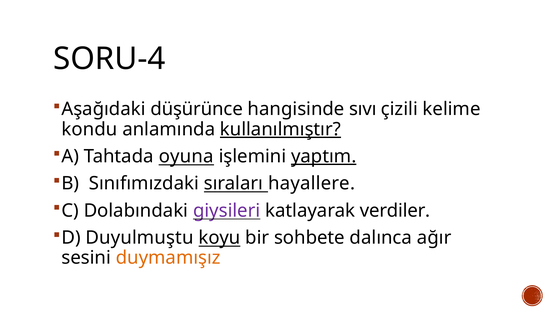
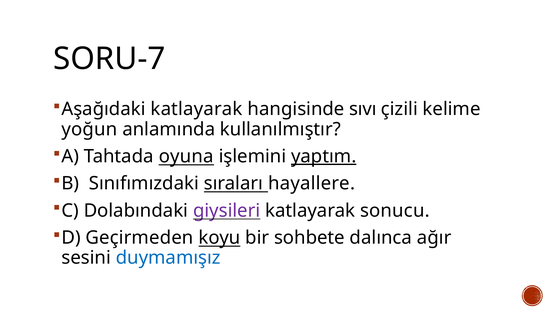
SORU-4: SORU-4 -> SORU-7
Aşağıdaki düşürünce: düşürünce -> katlayarak
kondu: kondu -> yoğun
kullanılmıştır underline: present -> none
verdiler: verdiler -> sonucu
Duyulmuştu: Duyulmuştu -> Geçirmeden
duymamışız colour: orange -> blue
